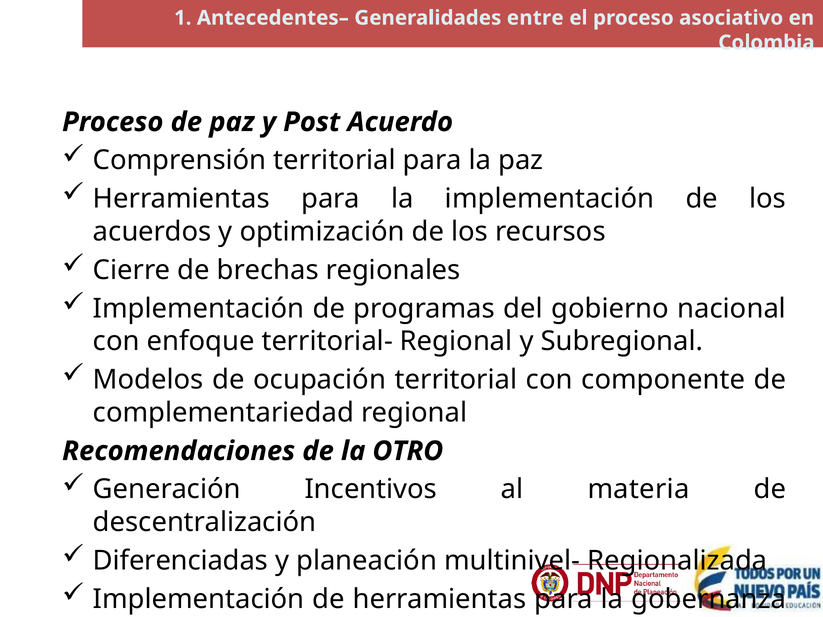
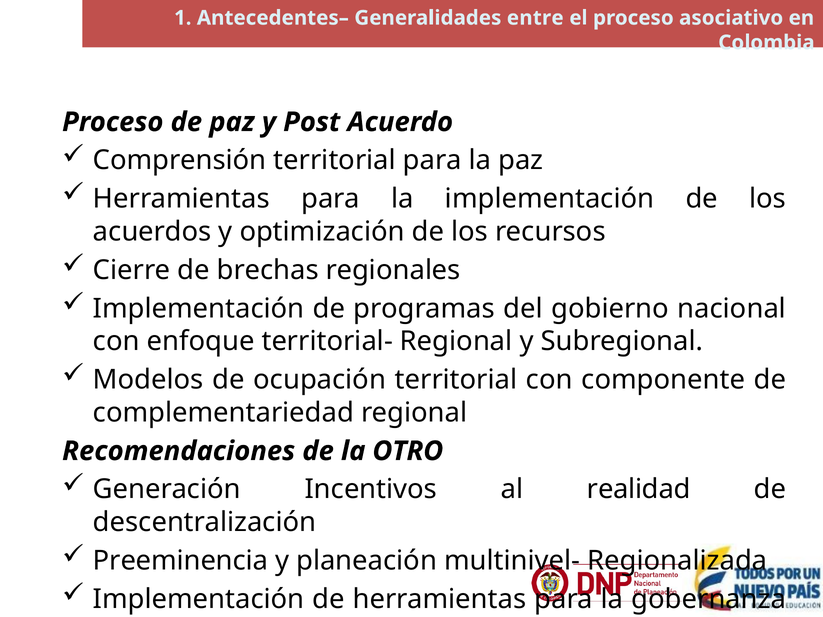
materia: materia -> realidad
Diferenciadas: Diferenciadas -> Preeminencia
